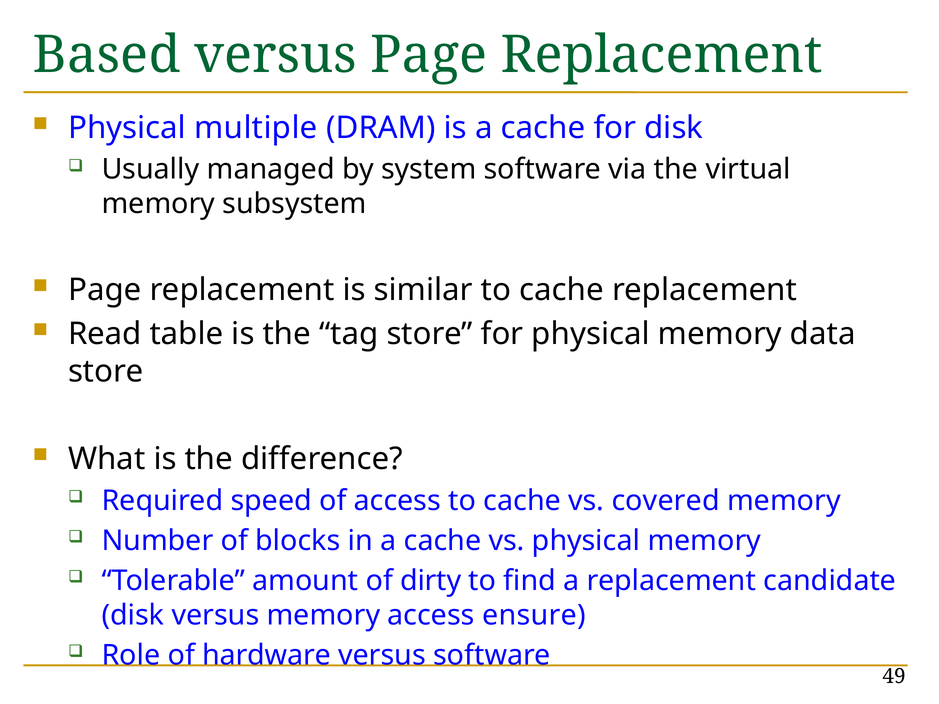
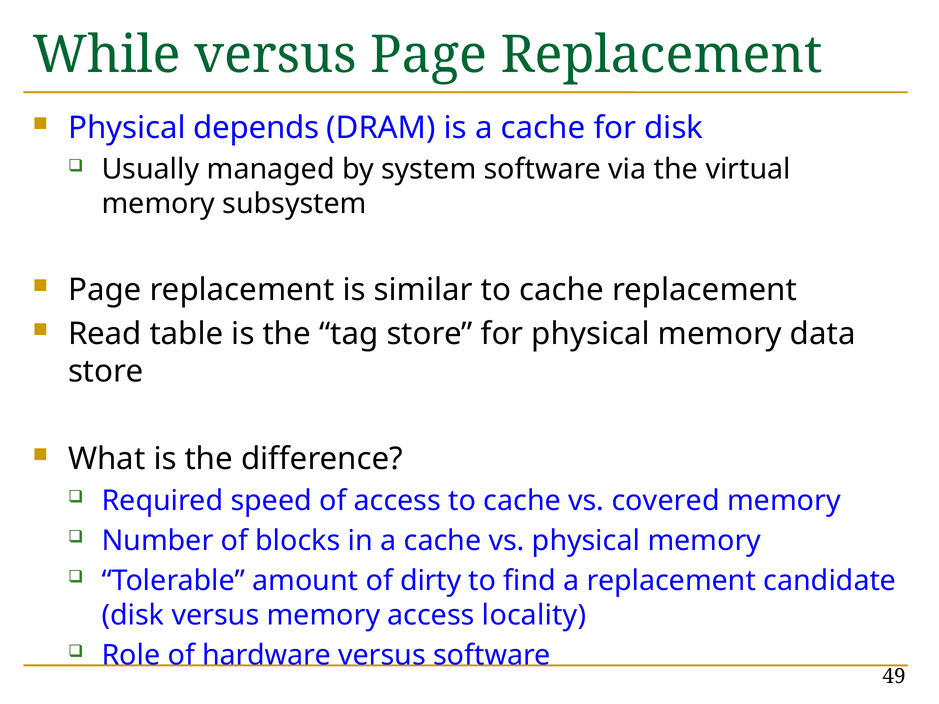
Based: Based -> While
multiple: multiple -> depends
ensure: ensure -> locality
